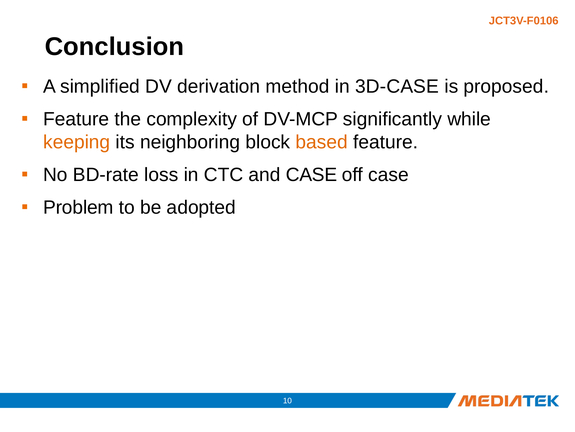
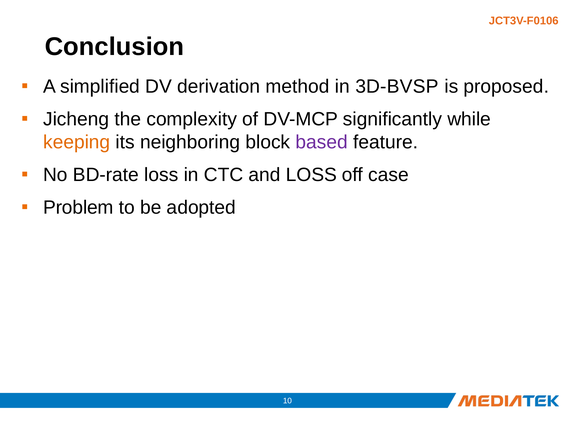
3D-CASE: 3D-CASE -> 3D-BVSP
Feature at (76, 119): Feature -> Jicheng
based colour: orange -> purple
and CASE: CASE -> LOSS
